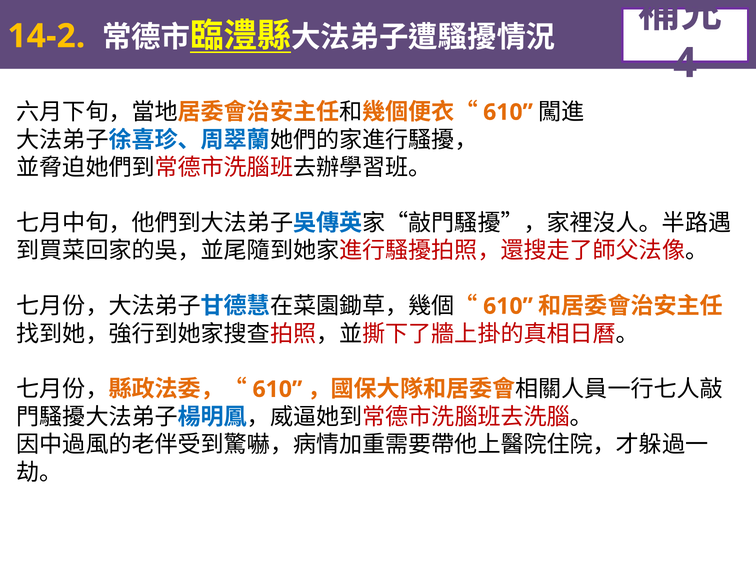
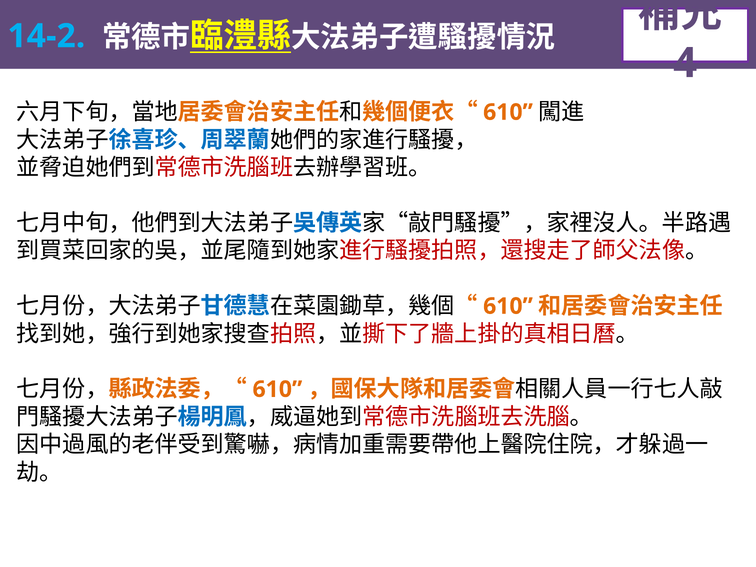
14-2 colour: yellow -> light blue
